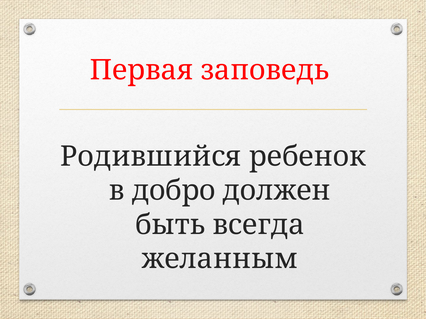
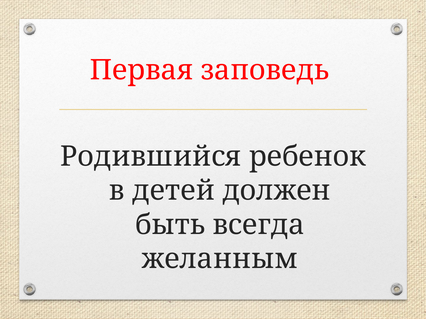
добро: добро -> детей
